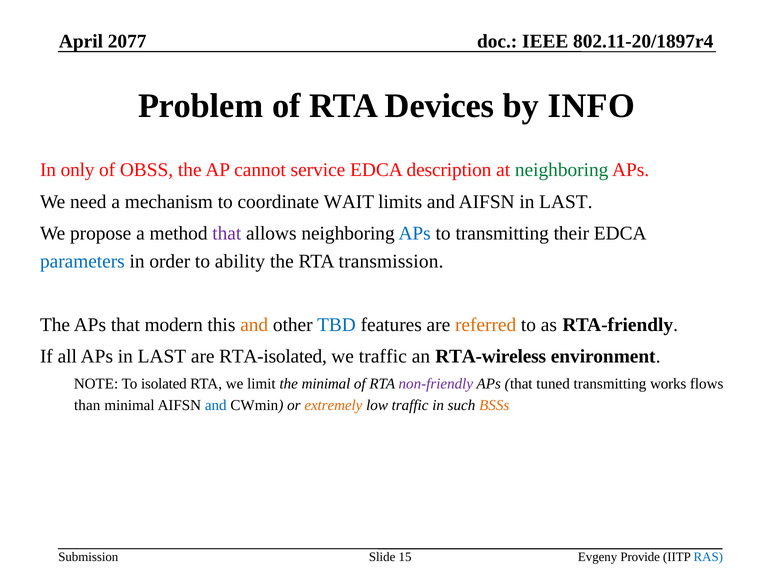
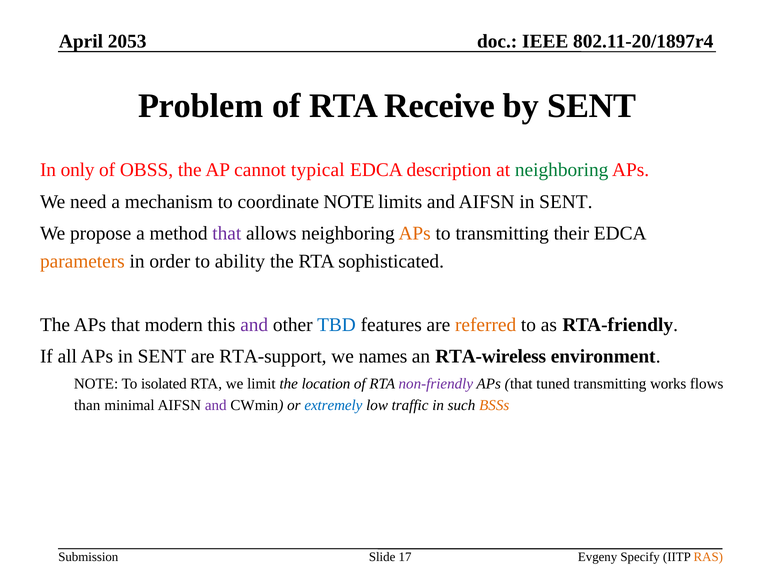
2077: 2077 -> 2053
Devices: Devices -> Receive
by INFO: INFO -> SENT
service: service -> typical
coordinate WAIT: WAIT -> NOTE
AIFSN in LAST: LAST -> SENT
APs at (415, 233) colour: blue -> orange
parameters colour: blue -> orange
transmission: transmission -> sophisticated
and at (254, 325) colour: orange -> purple
APs in LAST: LAST -> SENT
RTA-isolated: RTA-isolated -> RTA-support
we traffic: traffic -> names
the minimal: minimal -> location
and at (216, 405) colour: blue -> purple
extremely colour: orange -> blue
15: 15 -> 17
Provide: Provide -> Specify
RAS colour: blue -> orange
